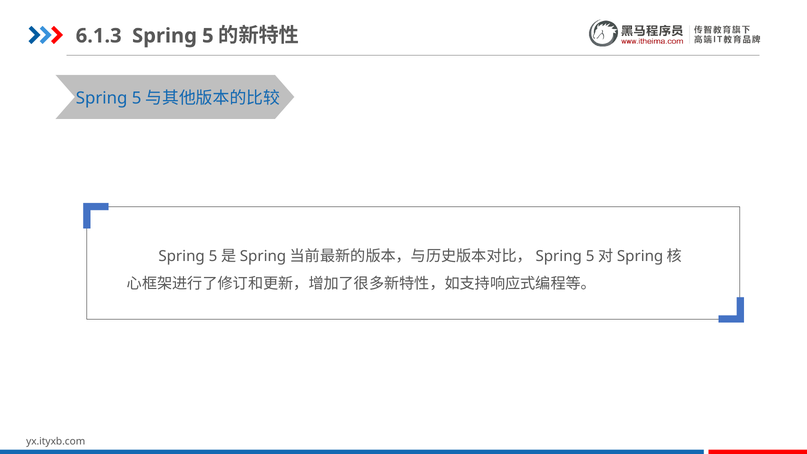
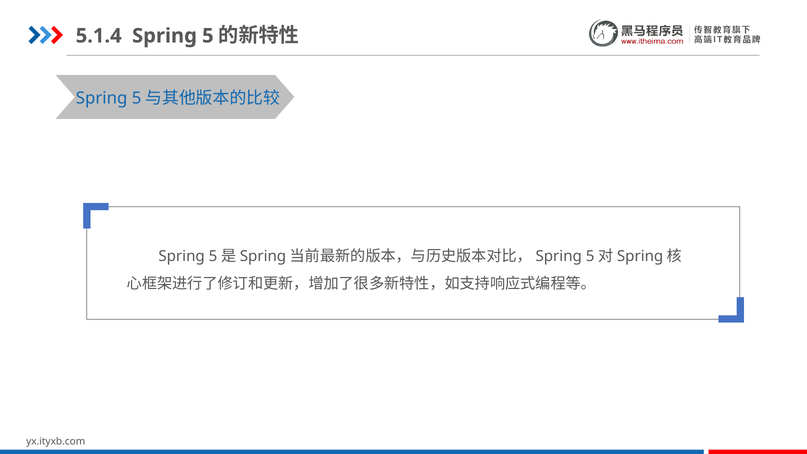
6.1.3: 6.1.3 -> 5.1.4
